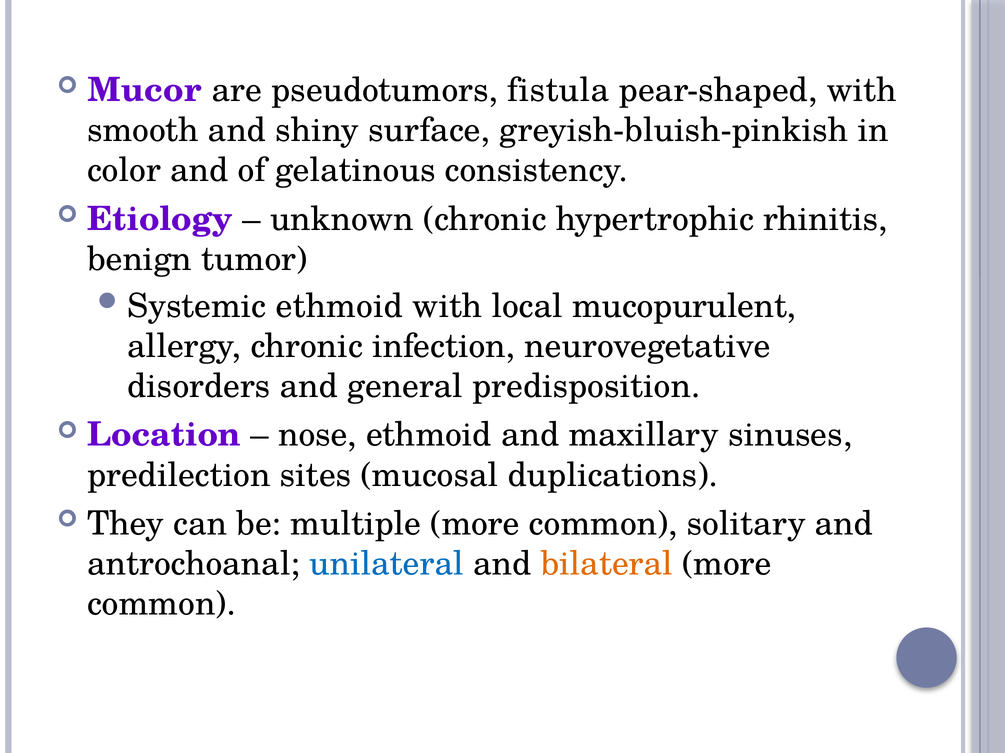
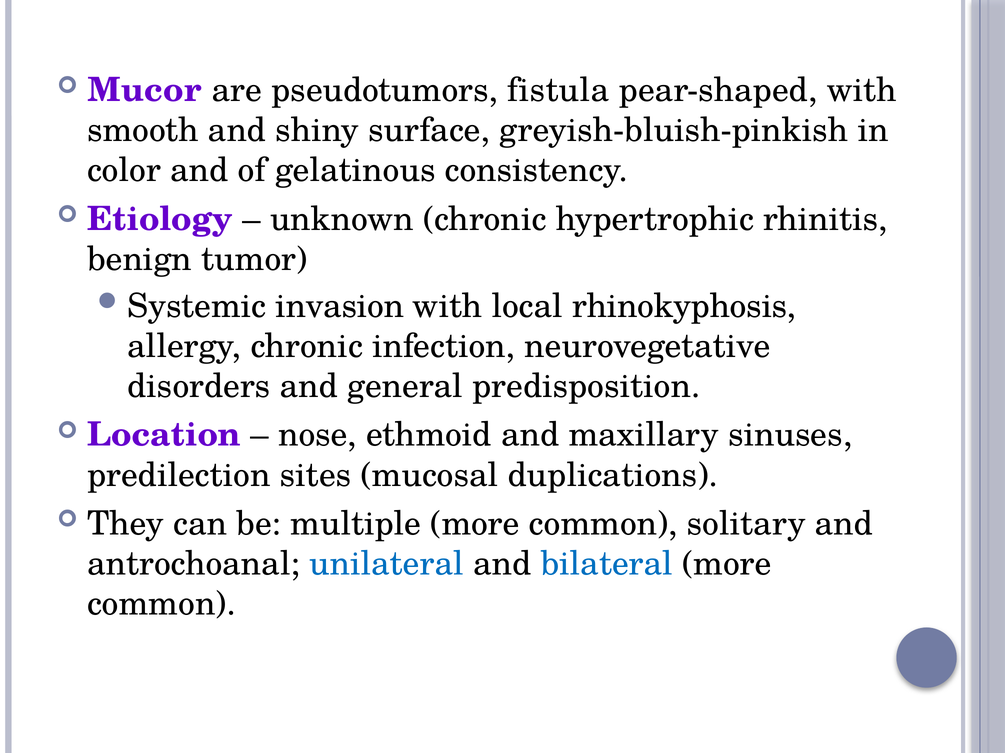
Systemic ethmoid: ethmoid -> invasion
mucopurulent: mucopurulent -> rhinokyphosis
bilateral colour: orange -> blue
